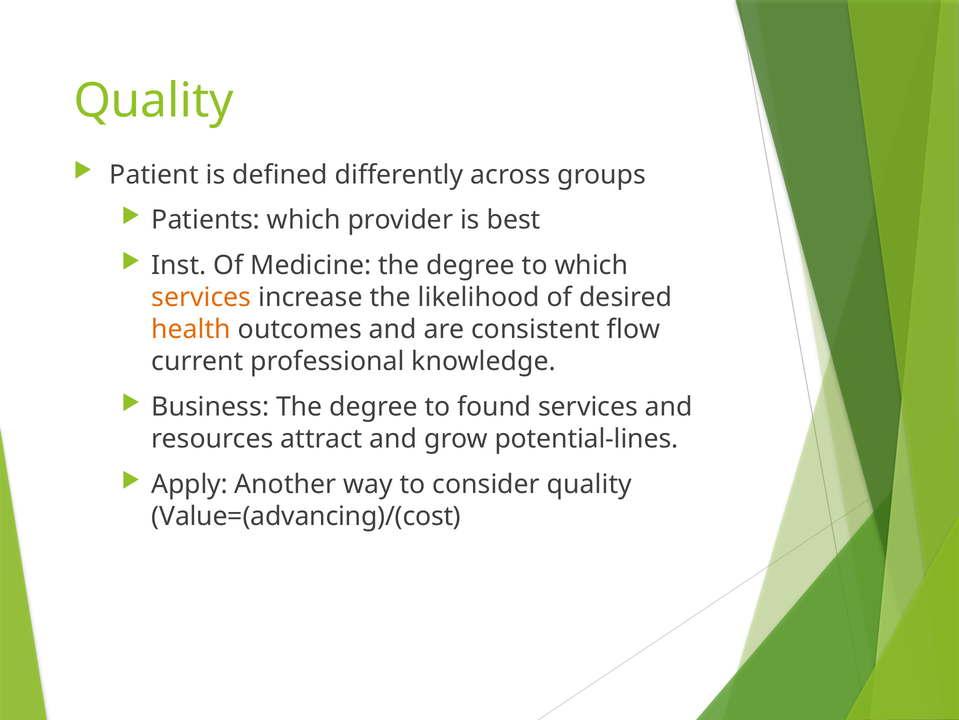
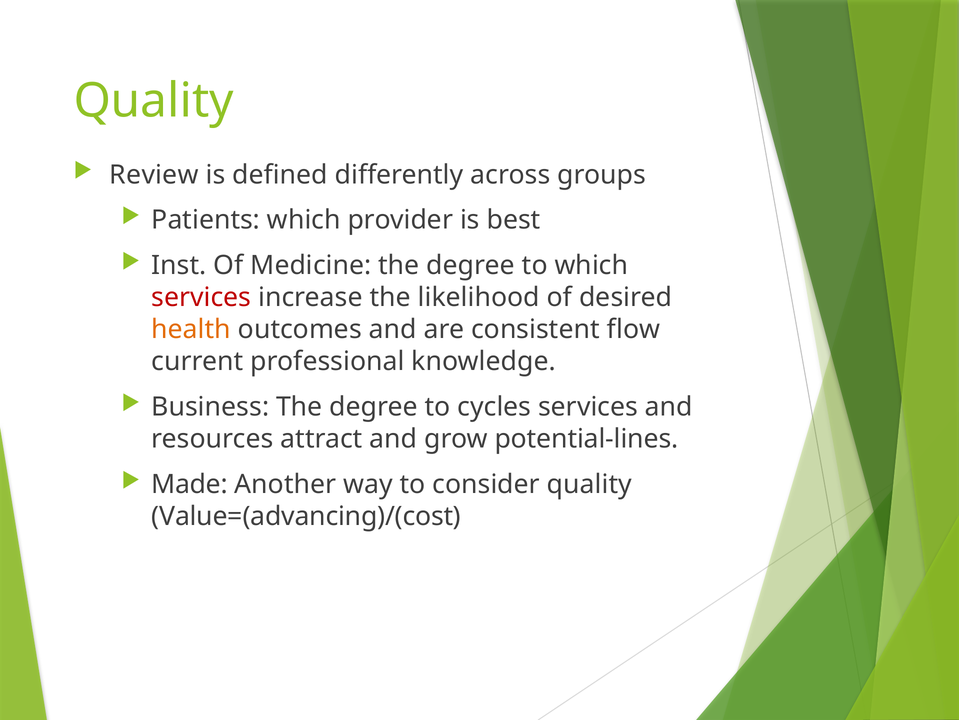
Patient: Patient -> Review
services at (201, 297) colour: orange -> red
found: found -> cycles
Apply: Apply -> Made
